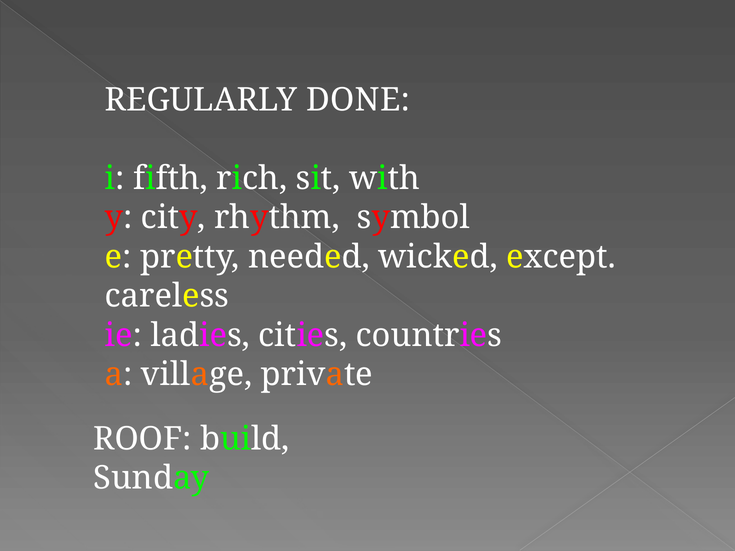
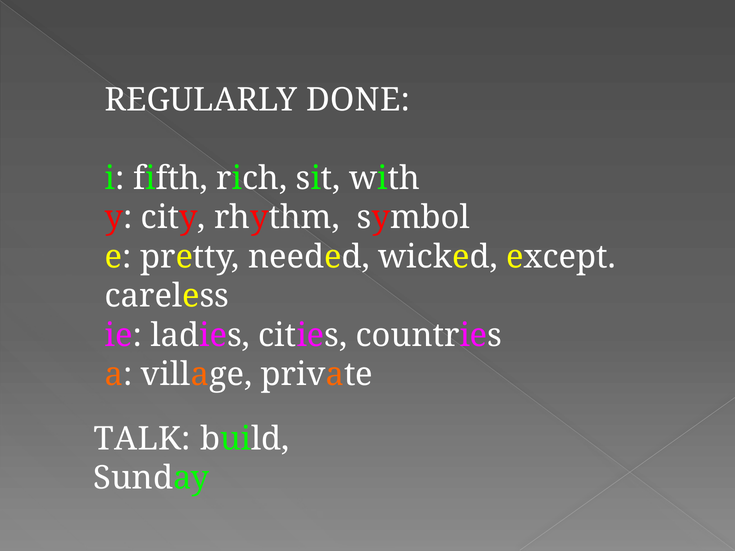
ROOF: ROOF -> TALK
